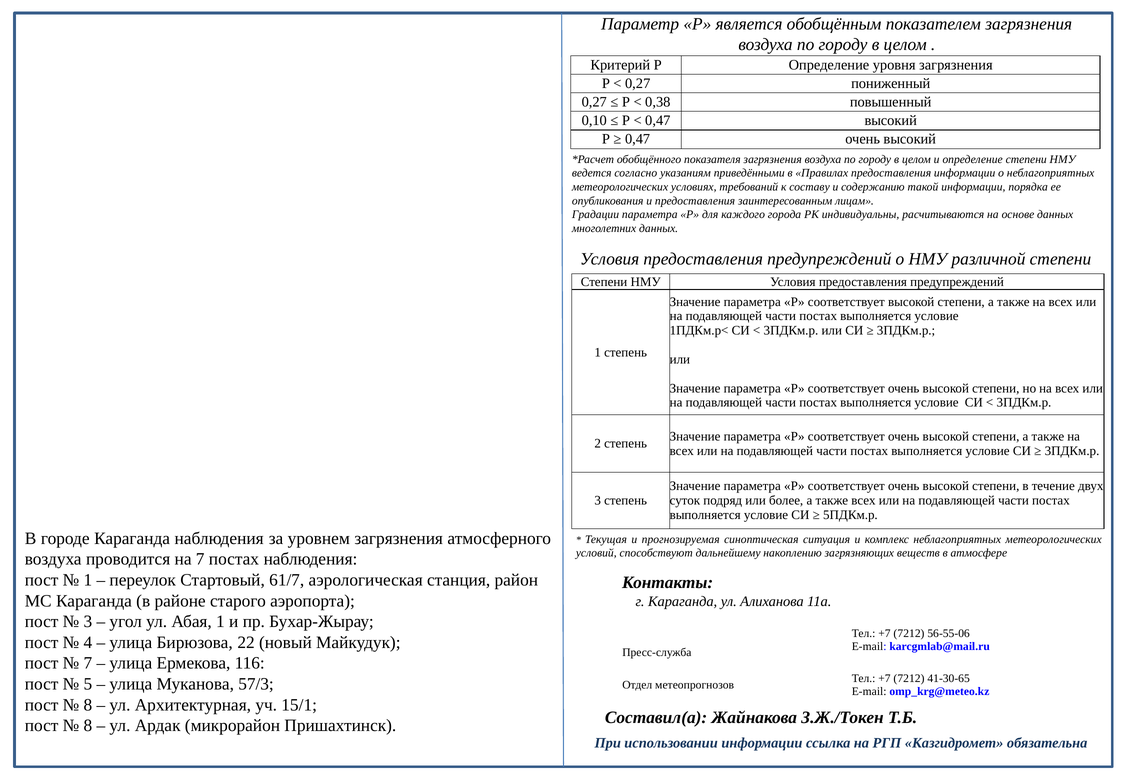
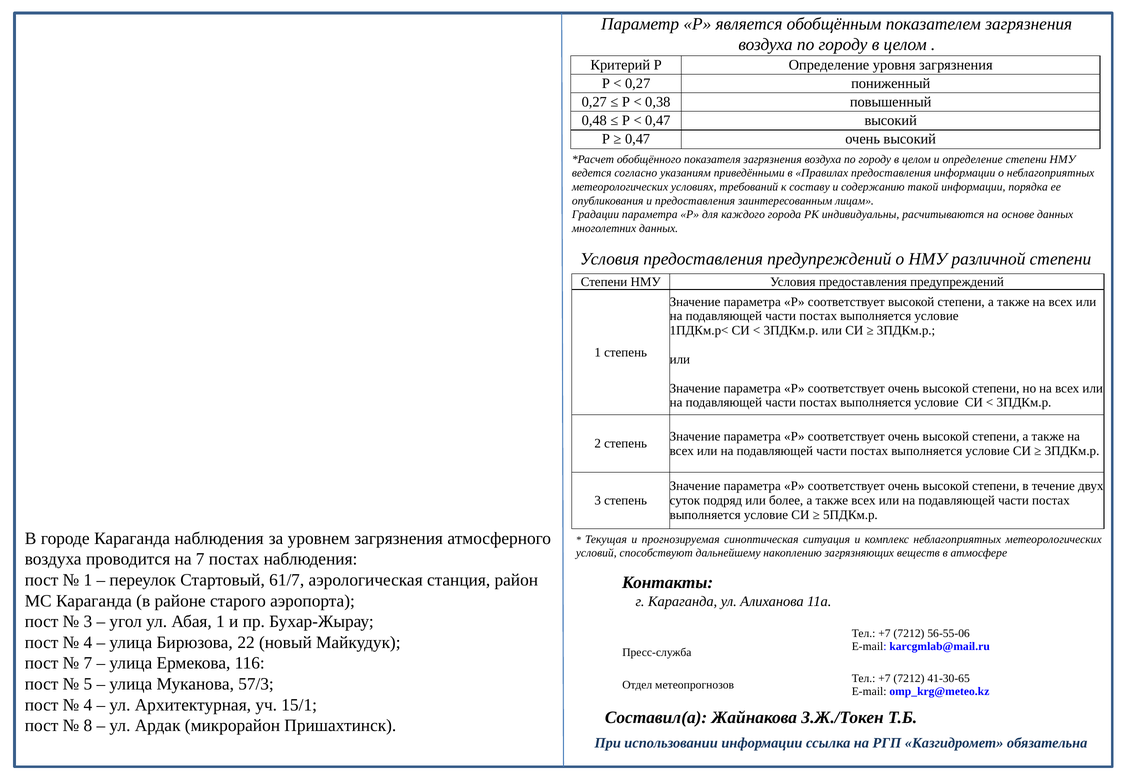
0,10: 0,10 -> 0,48
8 at (88, 705): 8 -> 4
